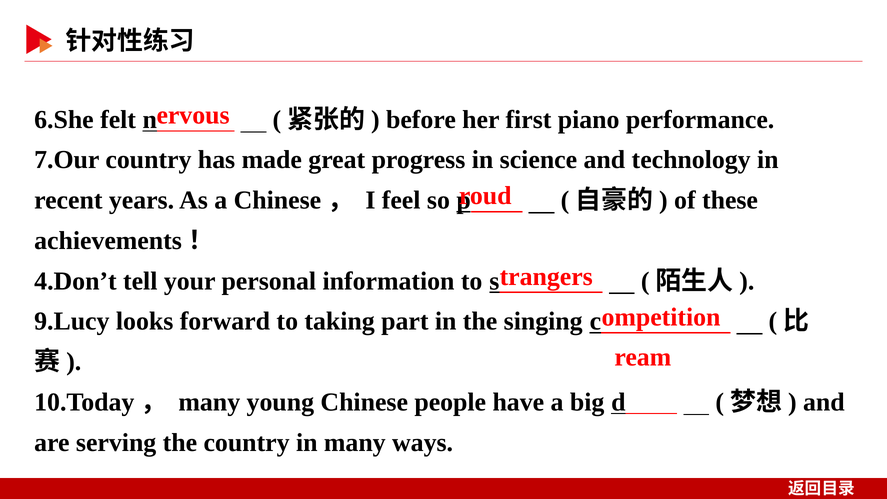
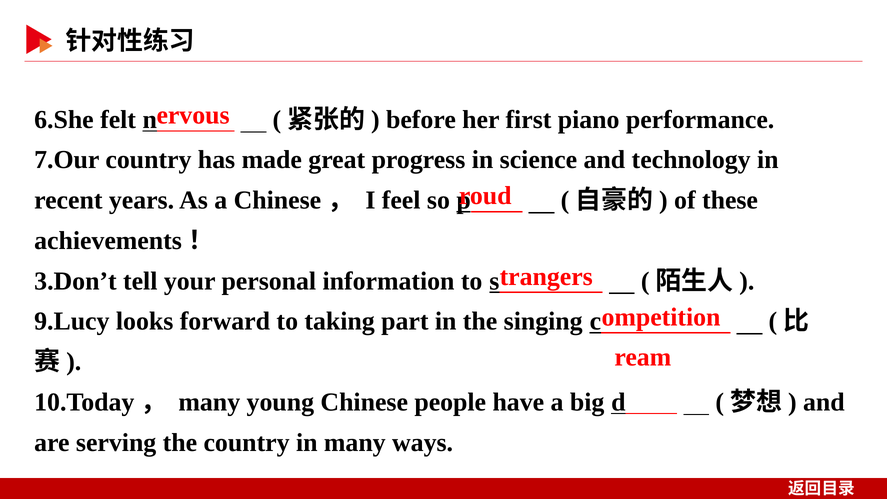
4.Don’t: 4.Don’t -> 3.Don’t
